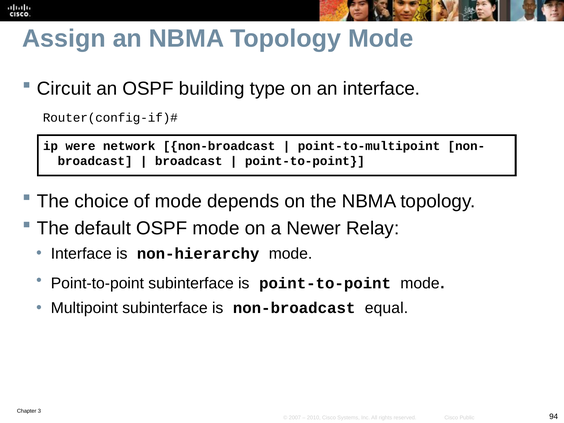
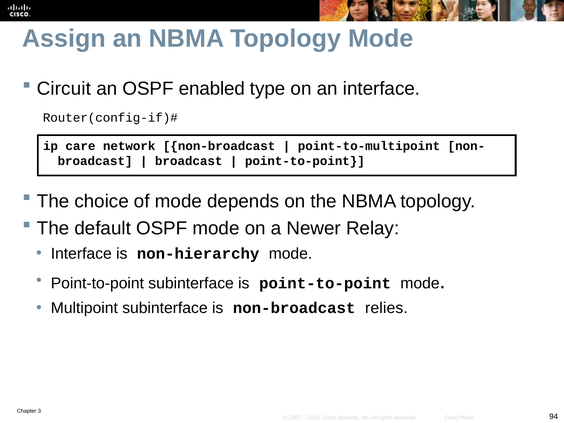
building: building -> enabled
were: were -> care
equal: equal -> relies
